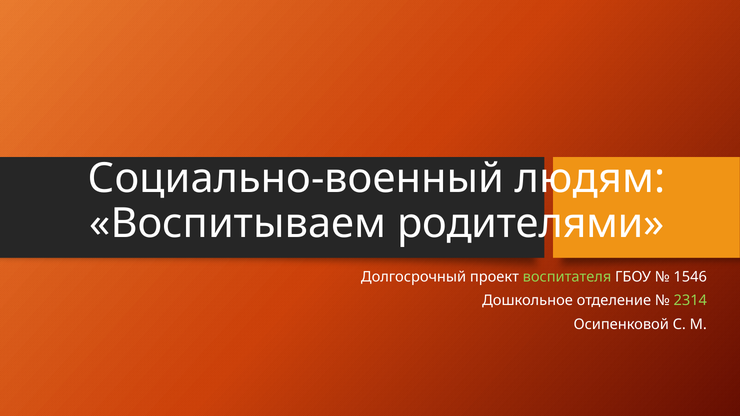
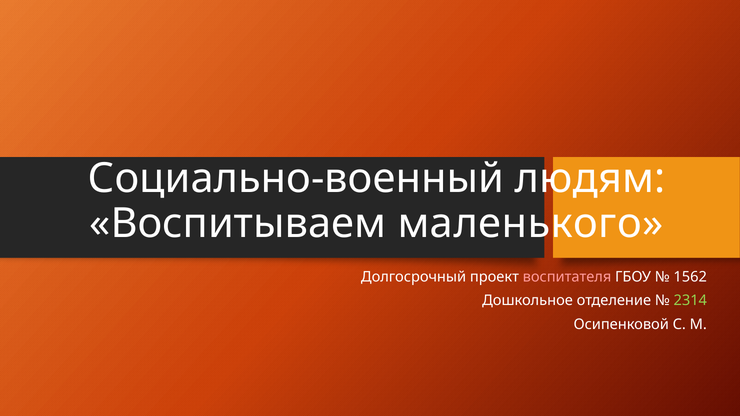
родителями: родителями -> маленького
воспитателя colour: light green -> pink
1546: 1546 -> 1562
